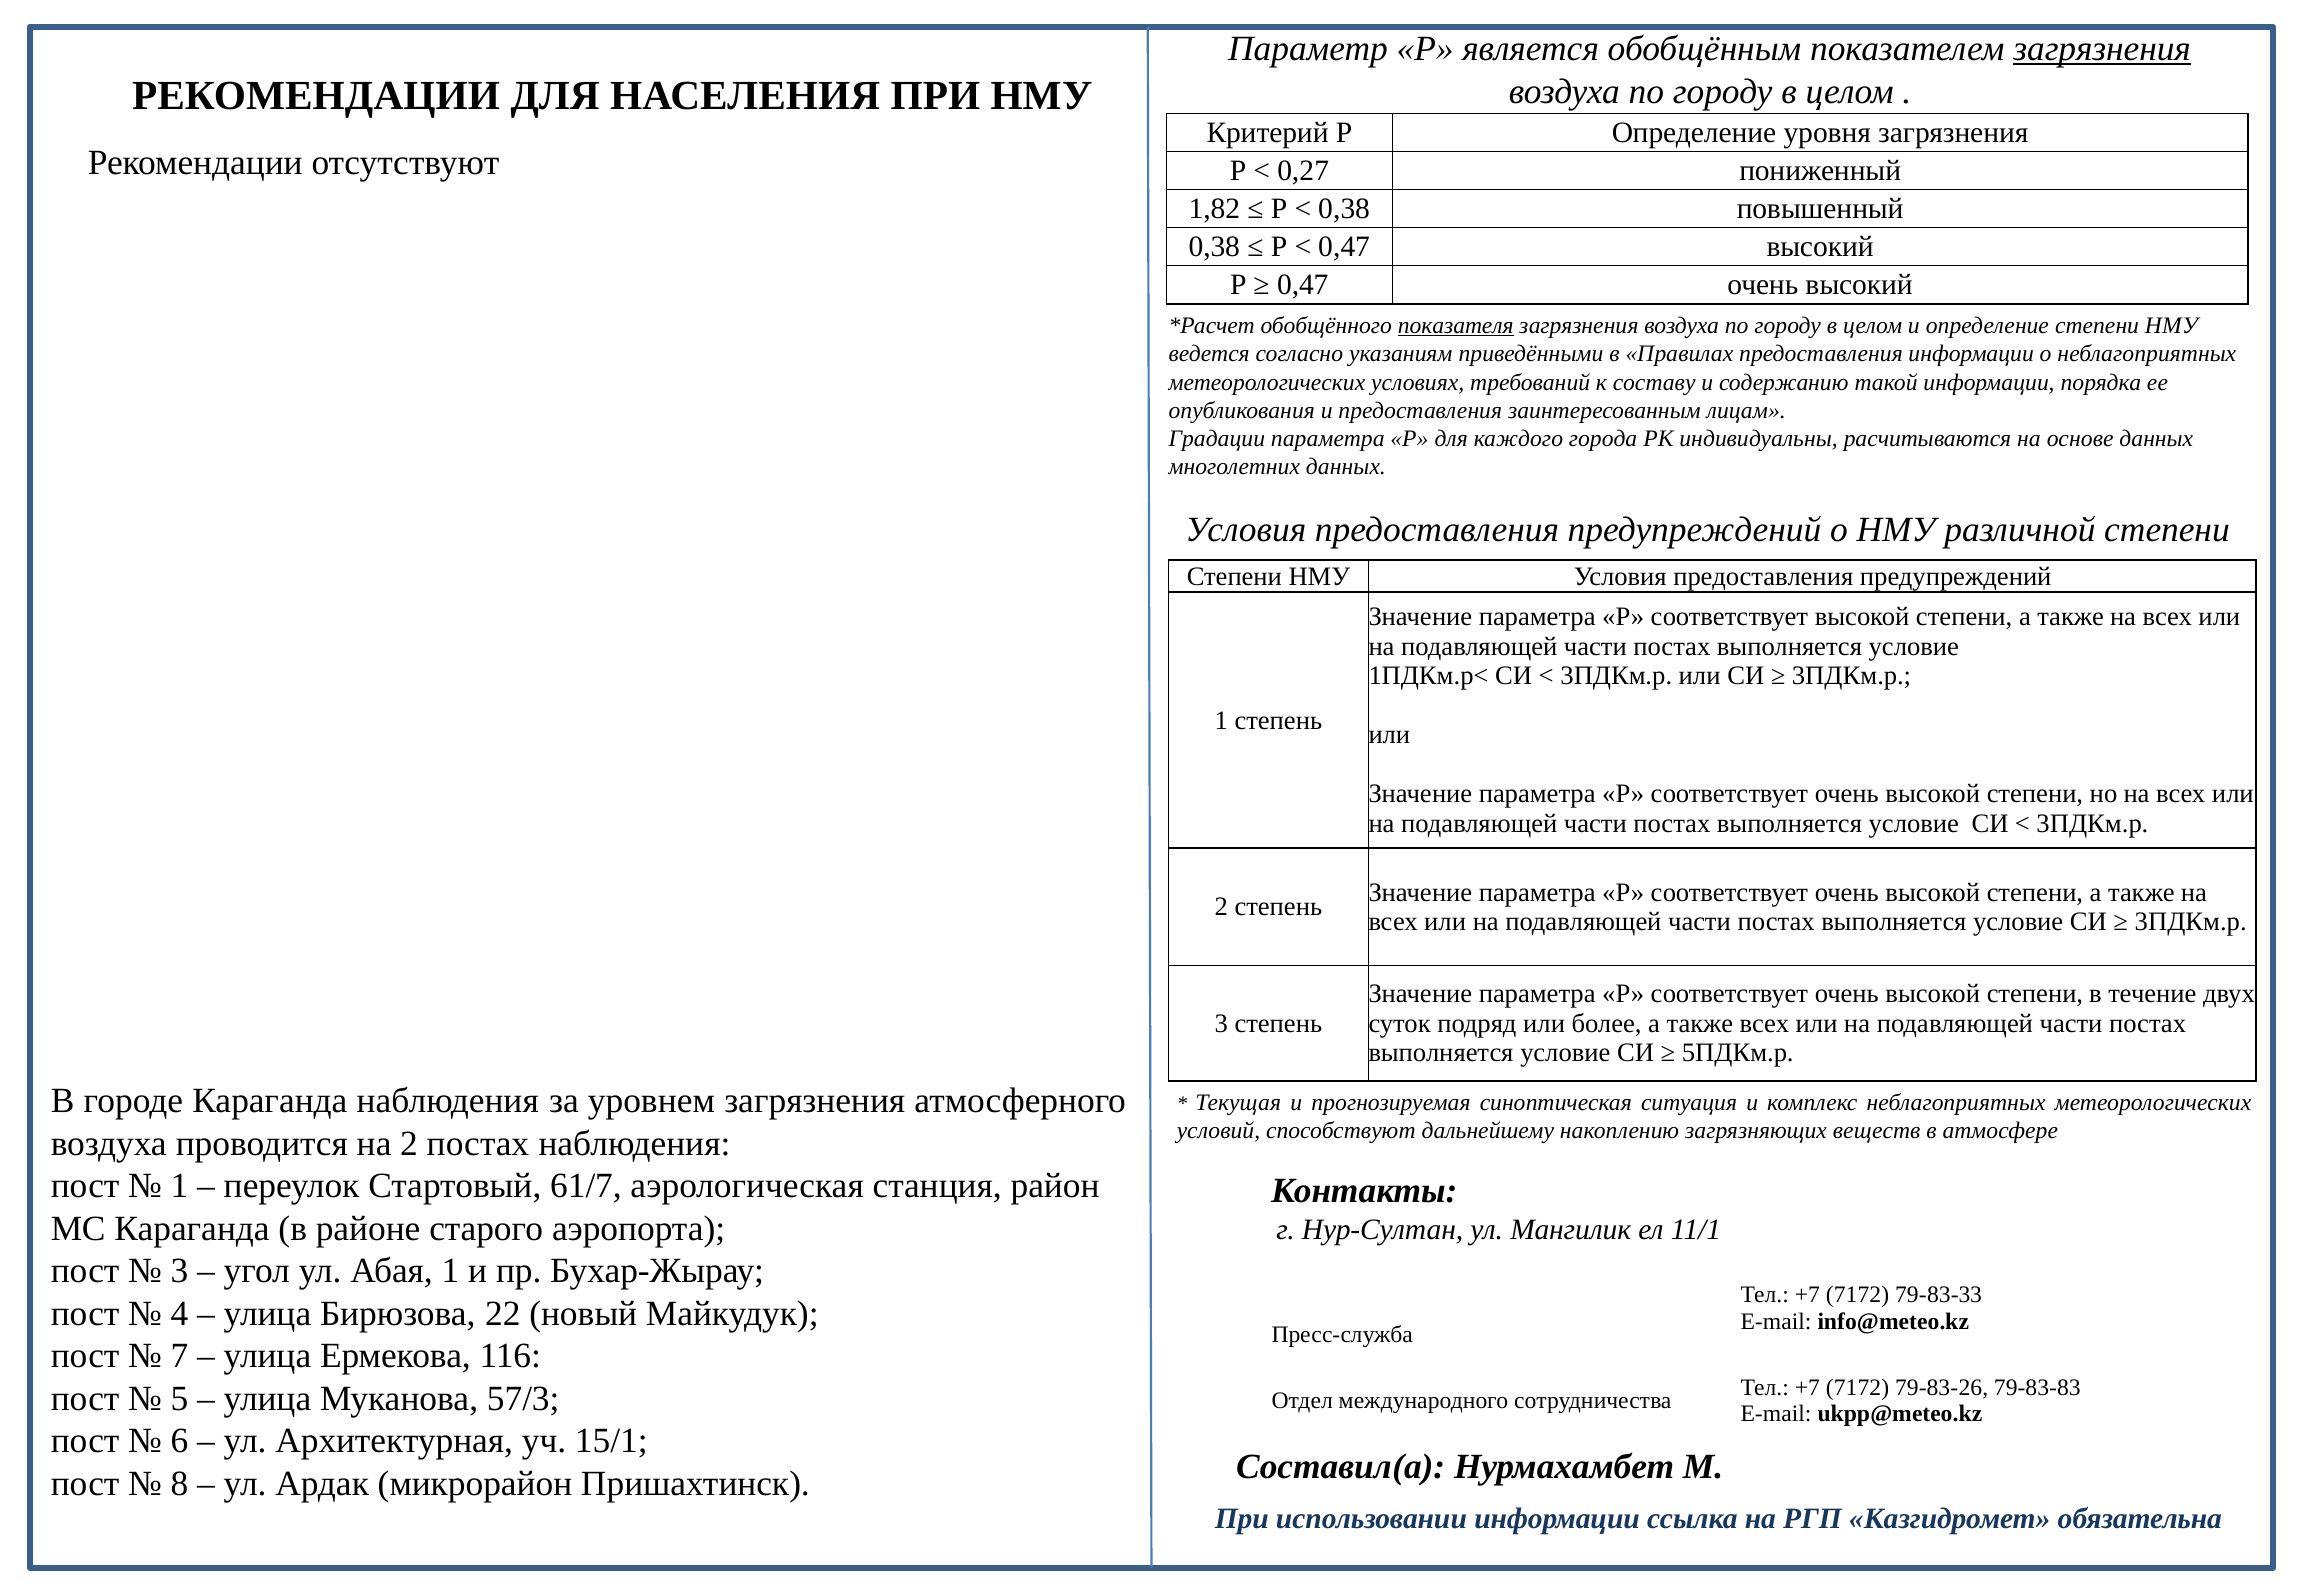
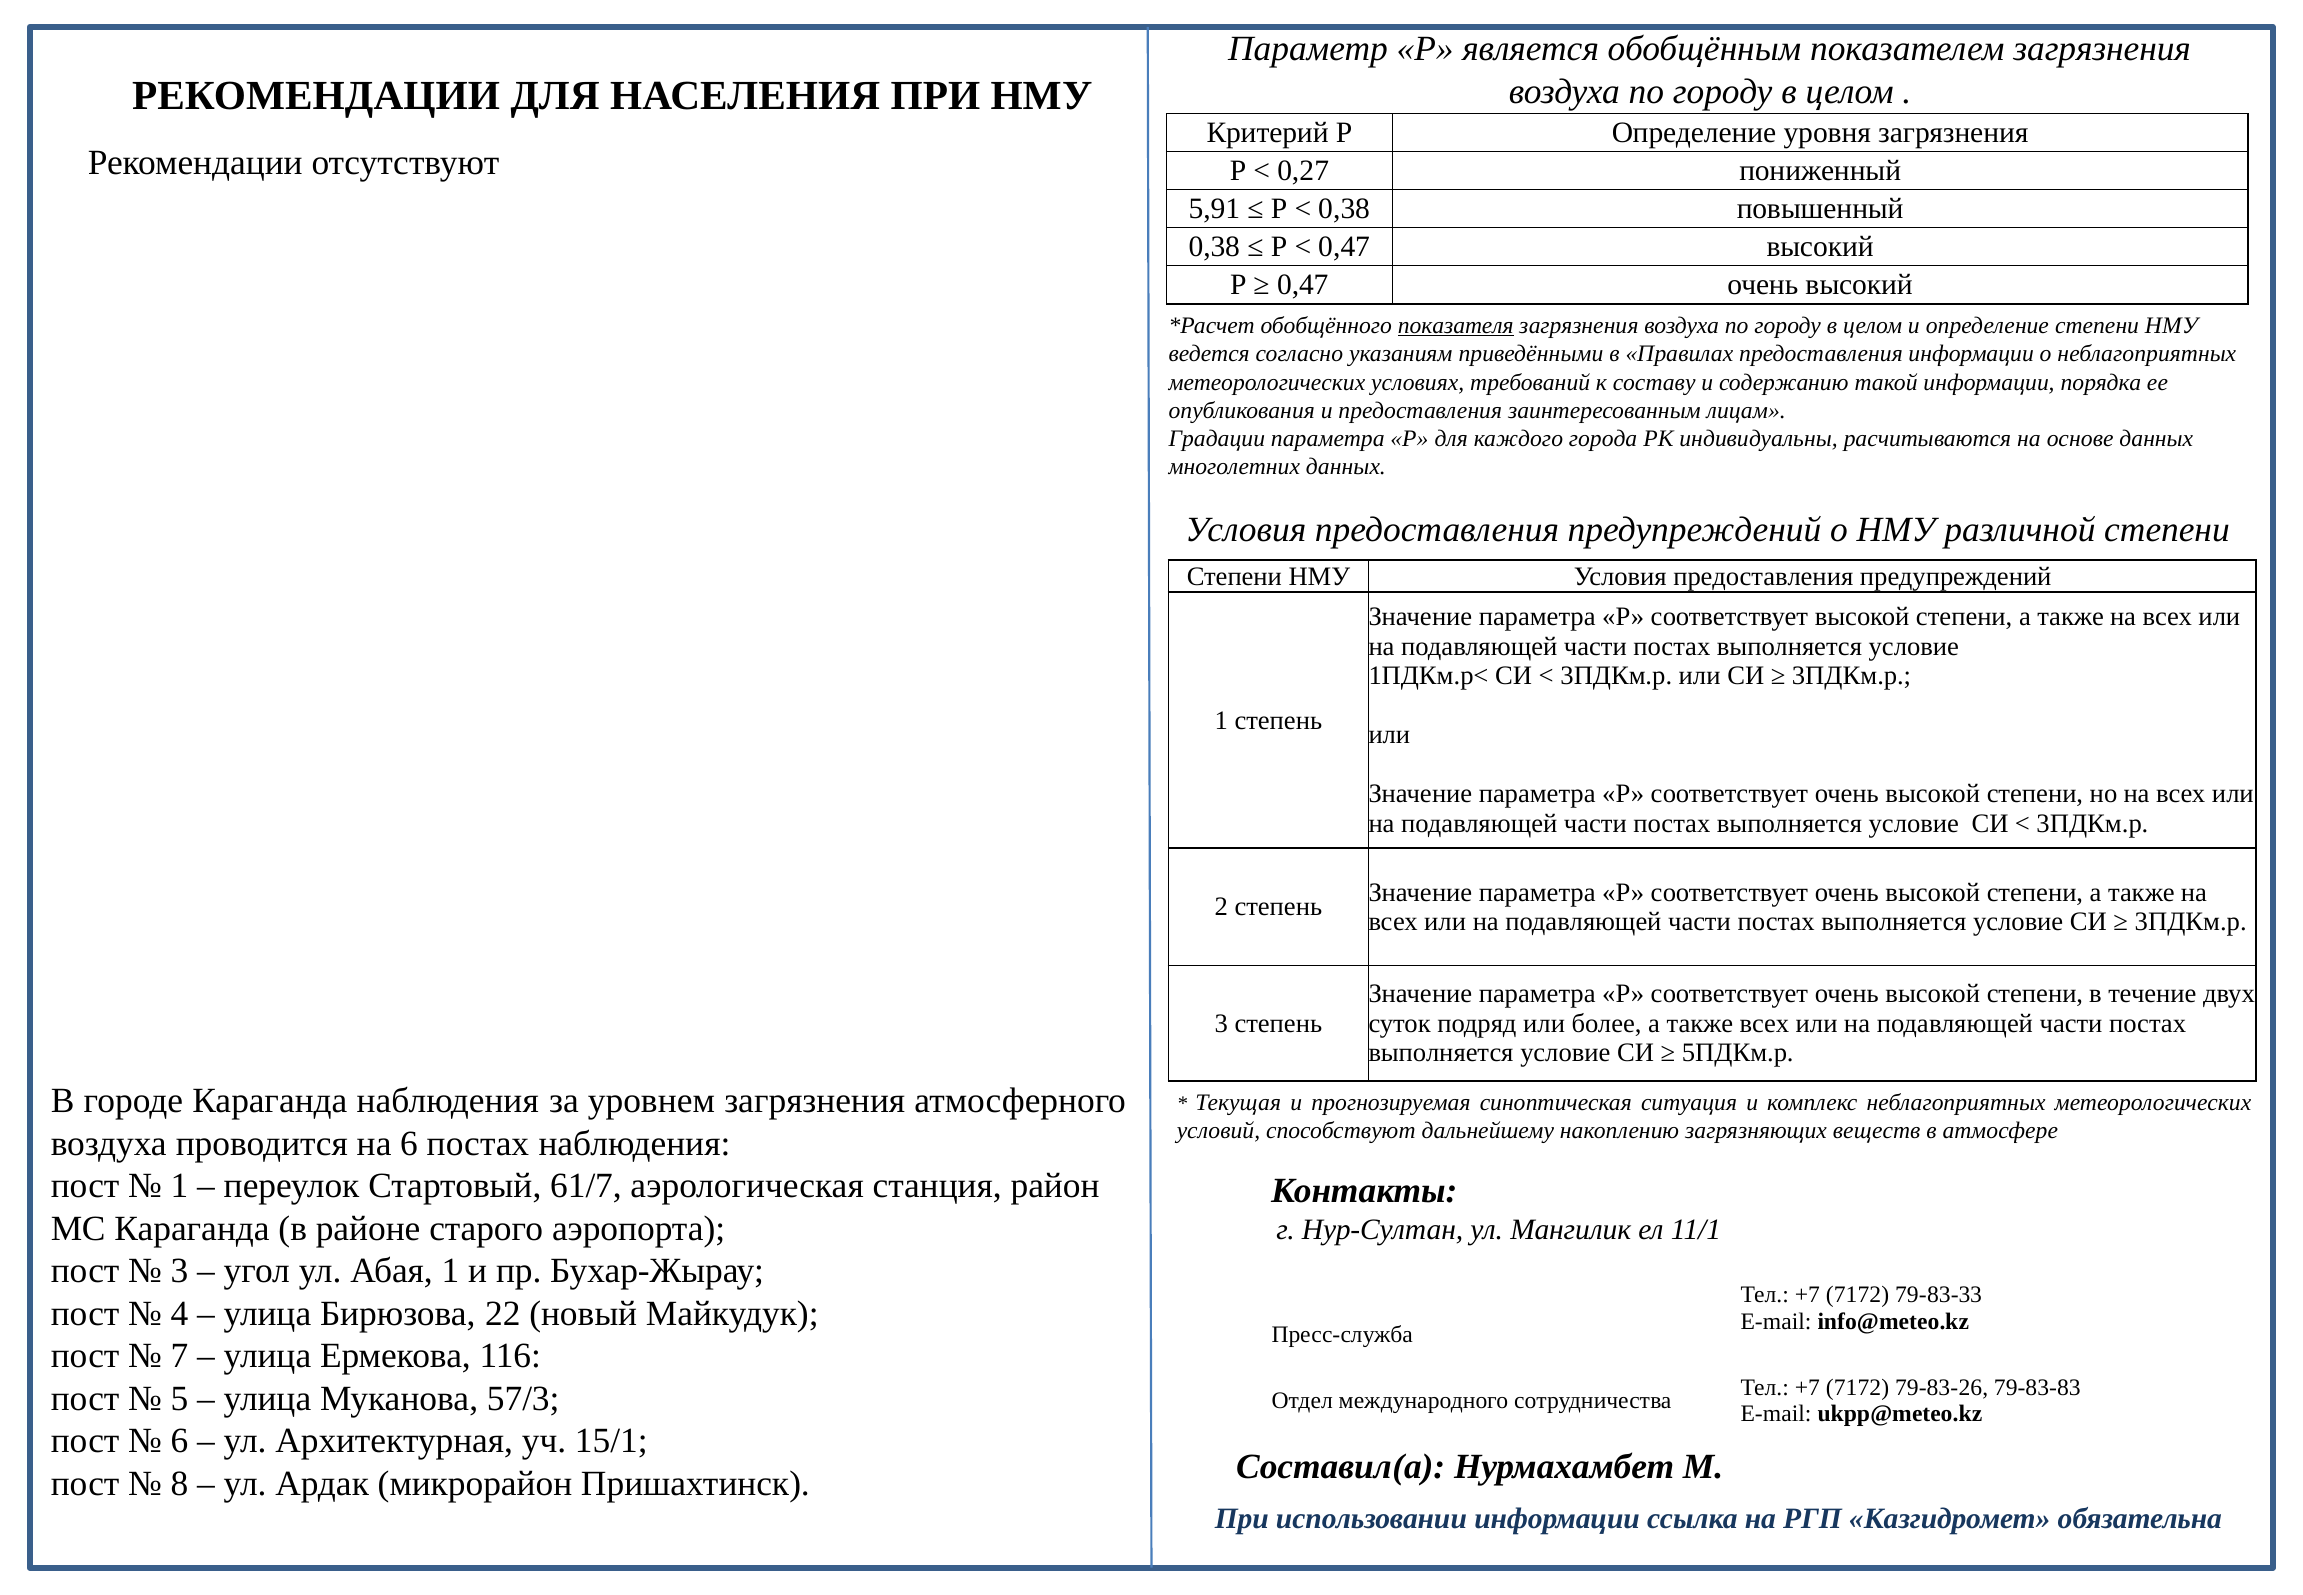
загрязнения at (2102, 49) underline: present -> none
1,82: 1,82 -> 5,91
на 2: 2 -> 6
